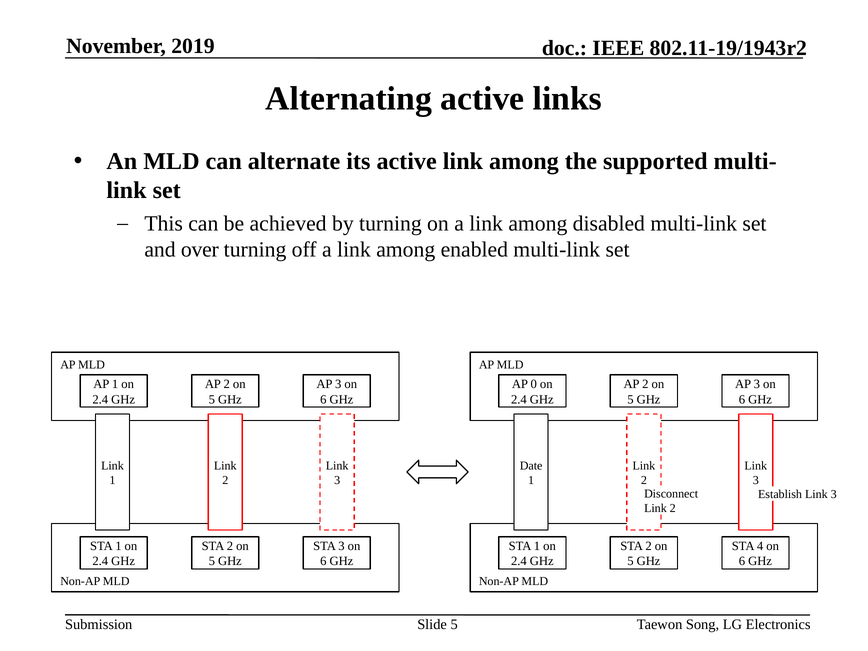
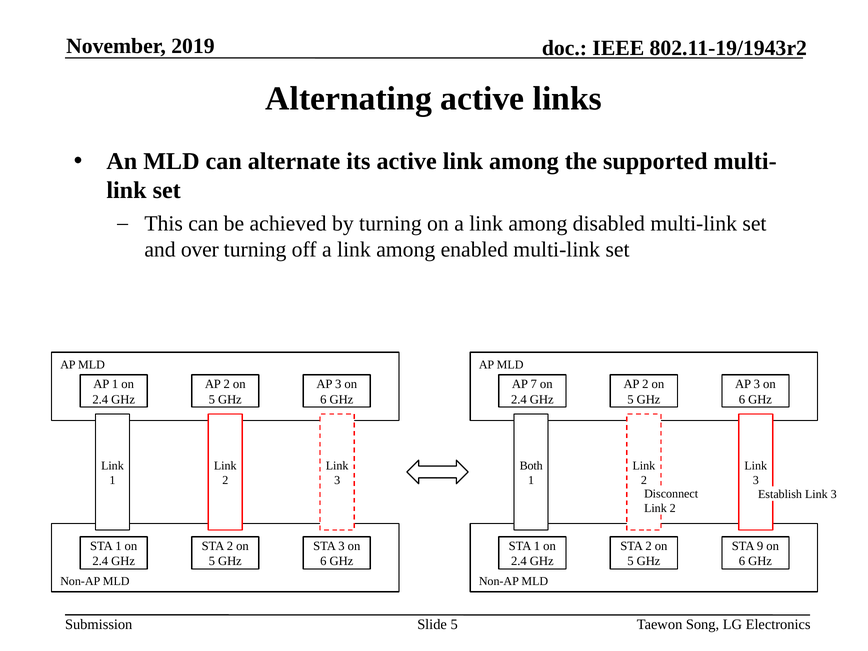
0: 0 -> 7
Date: Date -> Both
4: 4 -> 9
